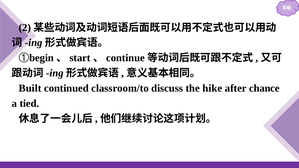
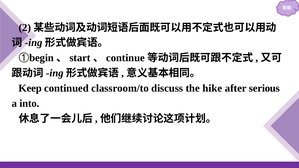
Built: Built -> Keep
chance: chance -> serious
tied: tied -> into
